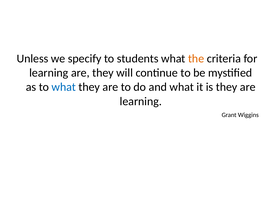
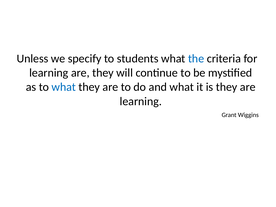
the colour: orange -> blue
